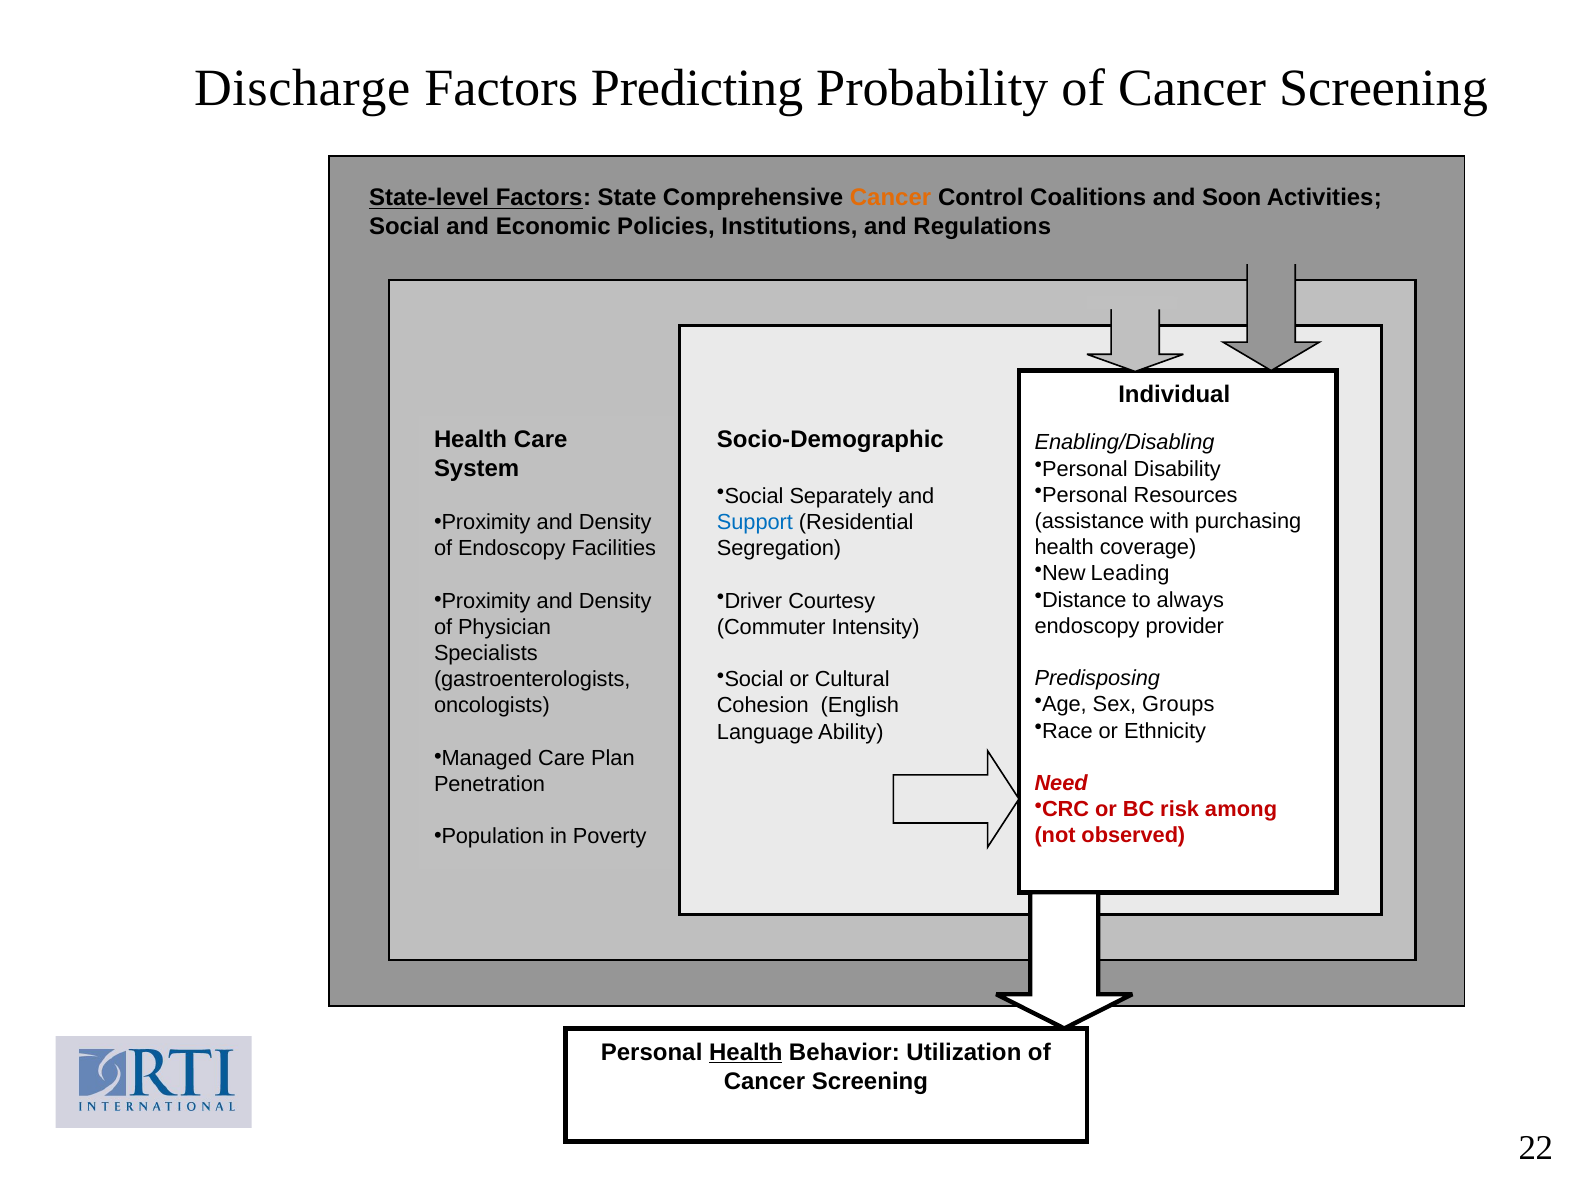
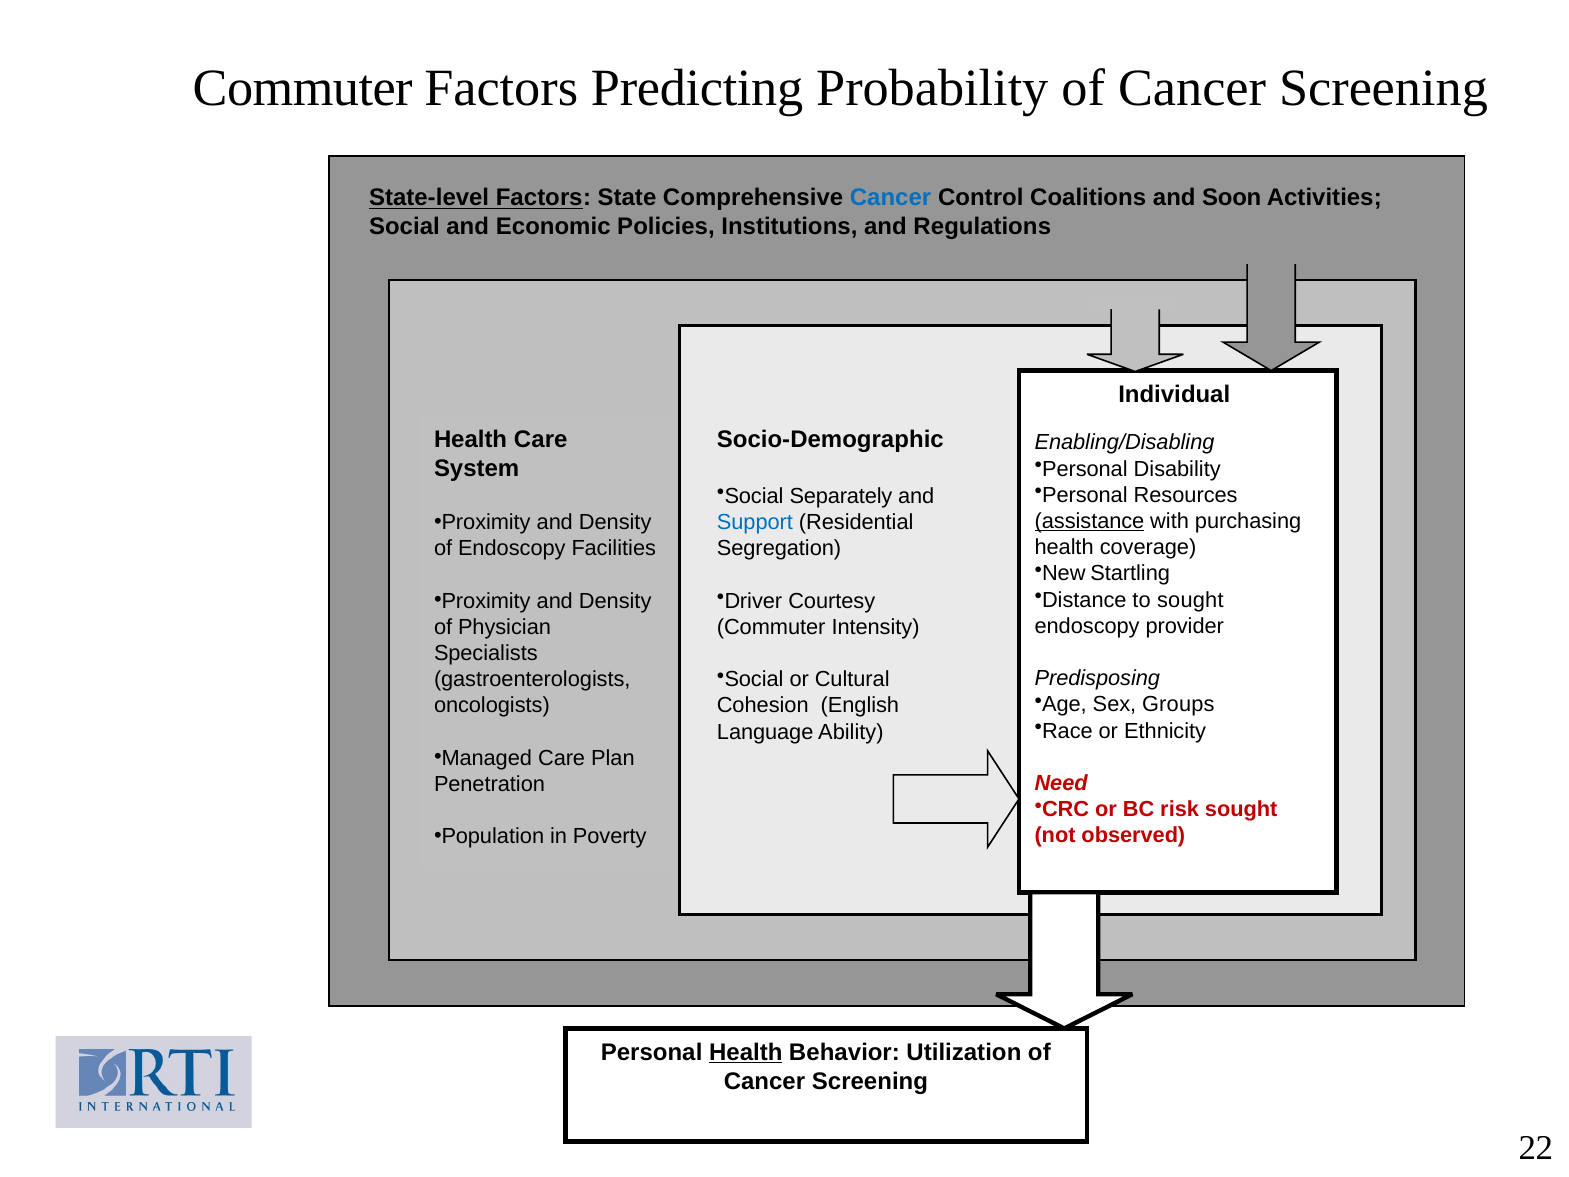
Discharge at (302, 88): Discharge -> Commuter
Cancer at (891, 198) colour: orange -> blue
assistance underline: none -> present
Leading: Leading -> Startling
to always: always -> sought
risk among: among -> sought
